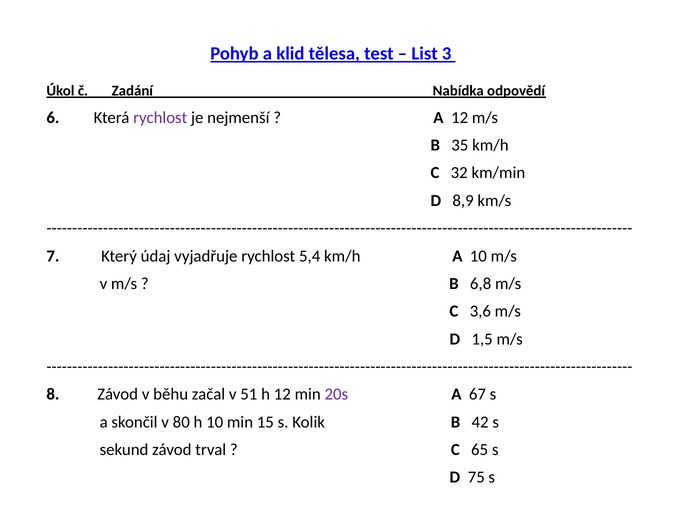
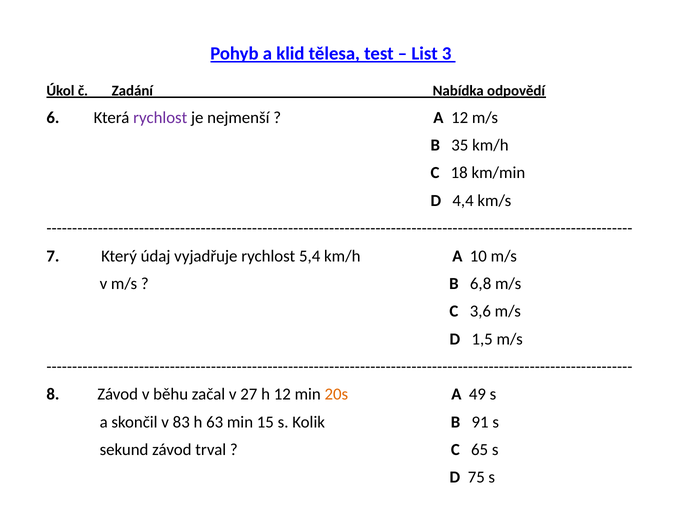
32: 32 -> 18
8,9: 8,9 -> 4,4
51: 51 -> 27
20s colour: purple -> orange
67: 67 -> 49
80: 80 -> 83
h 10: 10 -> 63
42: 42 -> 91
